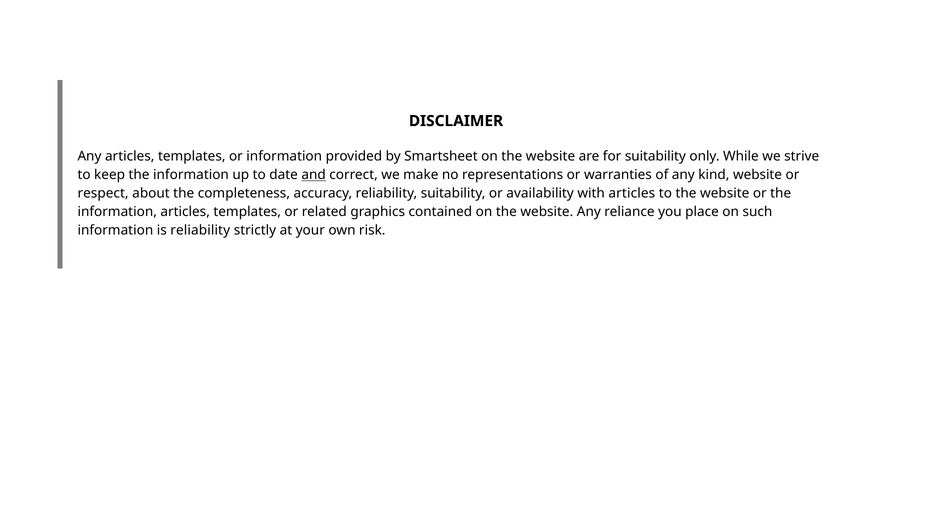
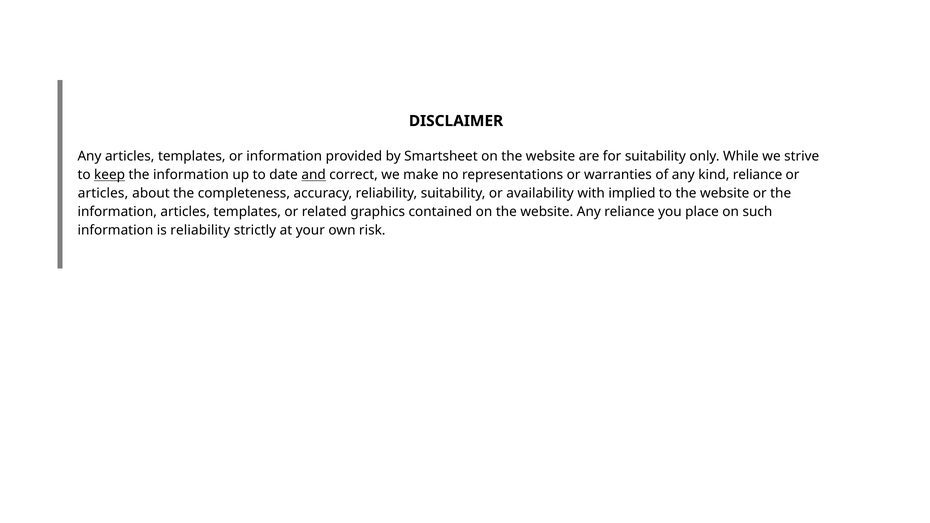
keep underline: none -> present
kind website: website -> reliance
respect at (103, 193): respect -> articles
with articles: articles -> implied
